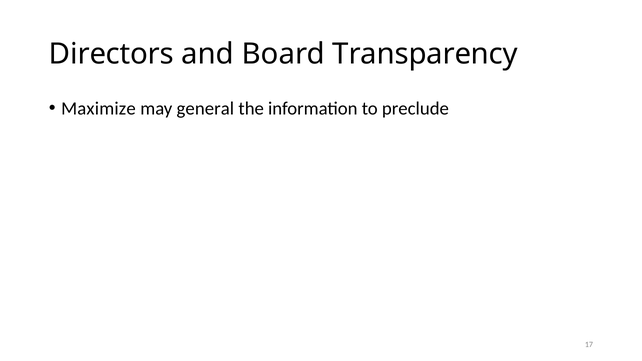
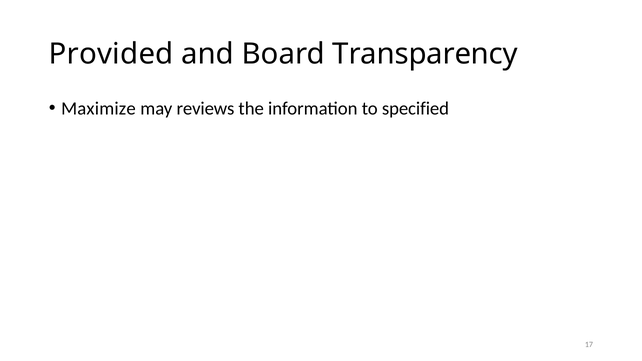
Directors: Directors -> Provided
general: general -> reviews
preclude: preclude -> specified
